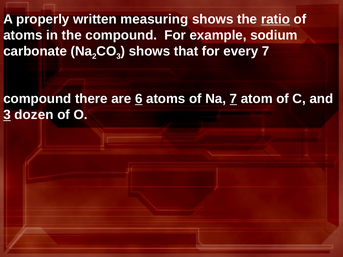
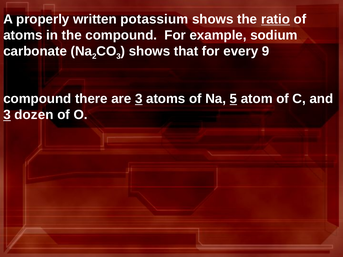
measuring: measuring -> potassium
every 7: 7 -> 9
are 6: 6 -> 3
Na 7: 7 -> 5
